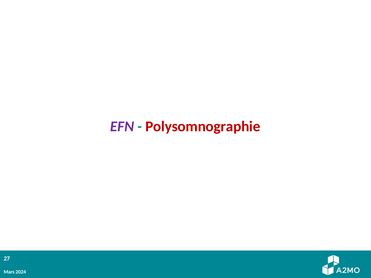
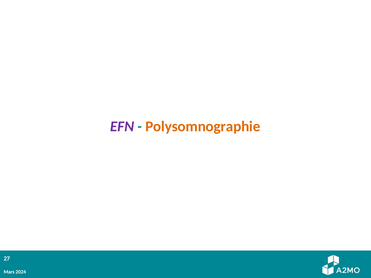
Polysomnographie colour: red -> orange
